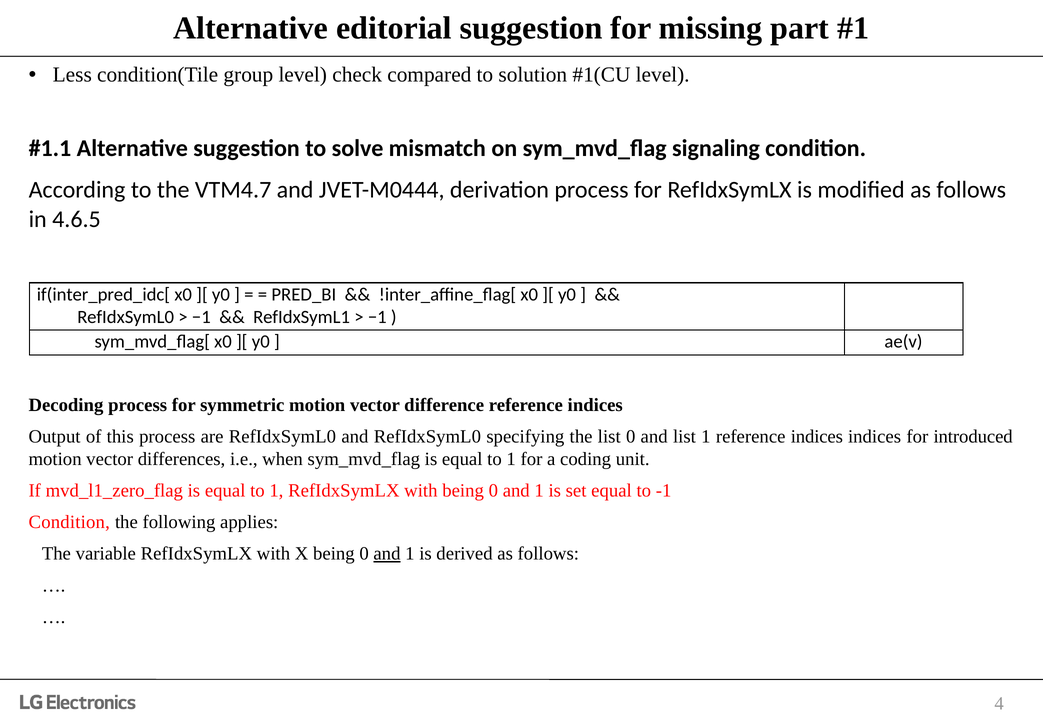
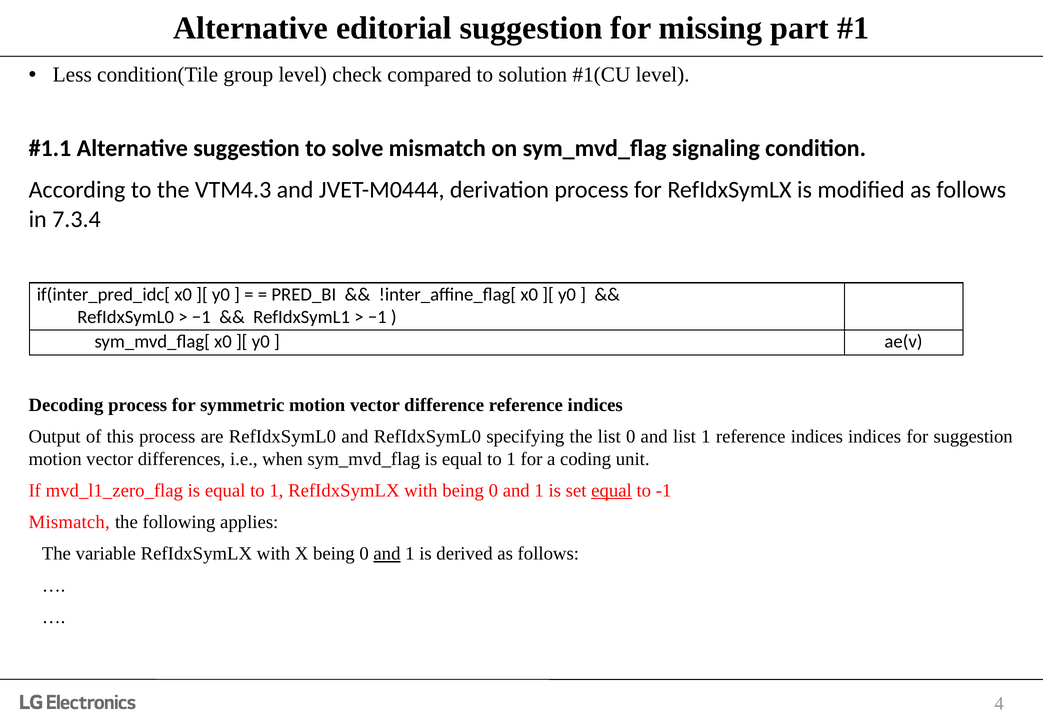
VTM4.7: VTM4.7 -> VTM4.3
4.6.5: 4.6.5 -> 7.3.4
for introduced: introduced -> suggestion
equal at (611, 491) underline: none -> present
Condition at (69, 522): Condition -> Mismatch
